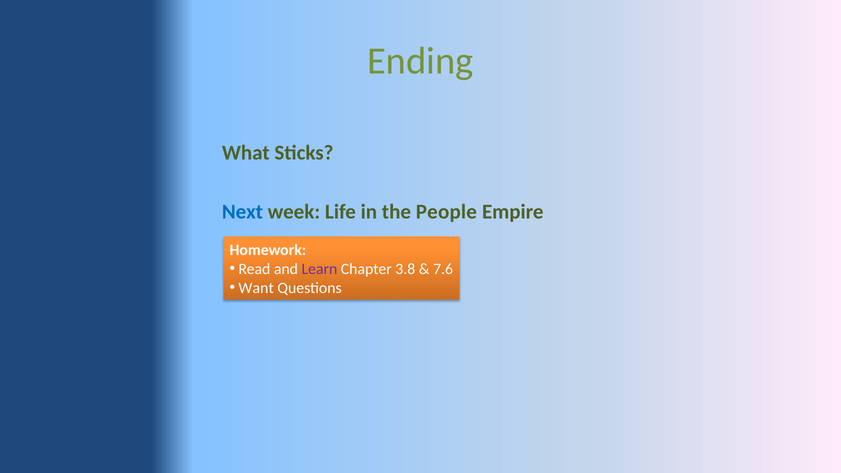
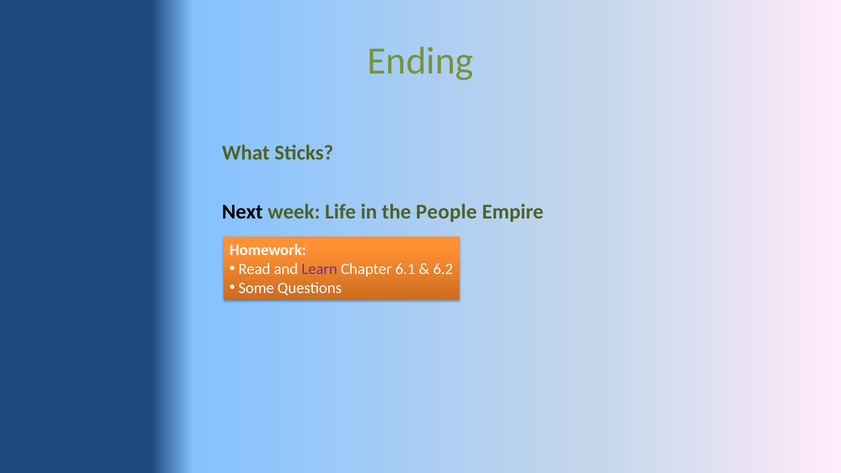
Next colour: blue -> black
3.8: 3.8 -> 6.1
7.6: 7.6 -> 6.2
Want: Want -> Some
